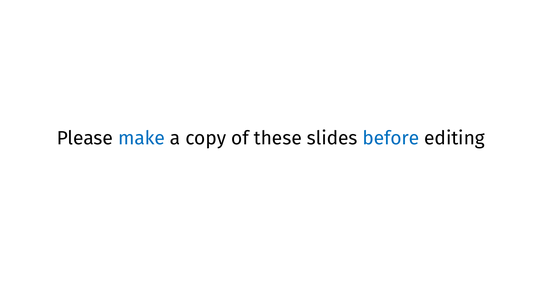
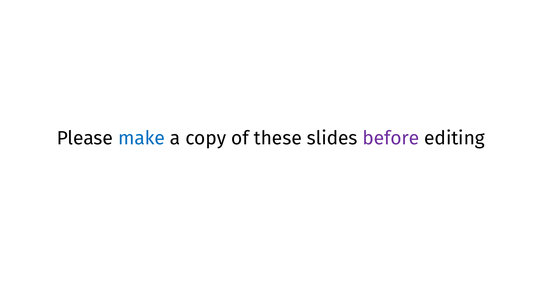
before colour: blue -> purple
